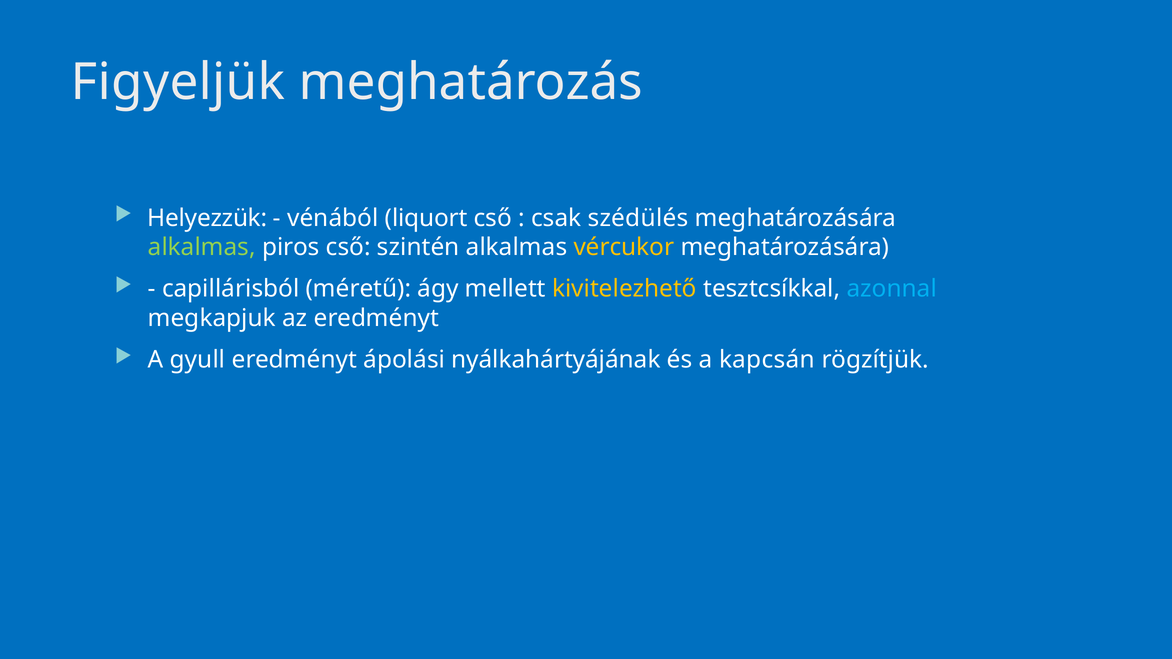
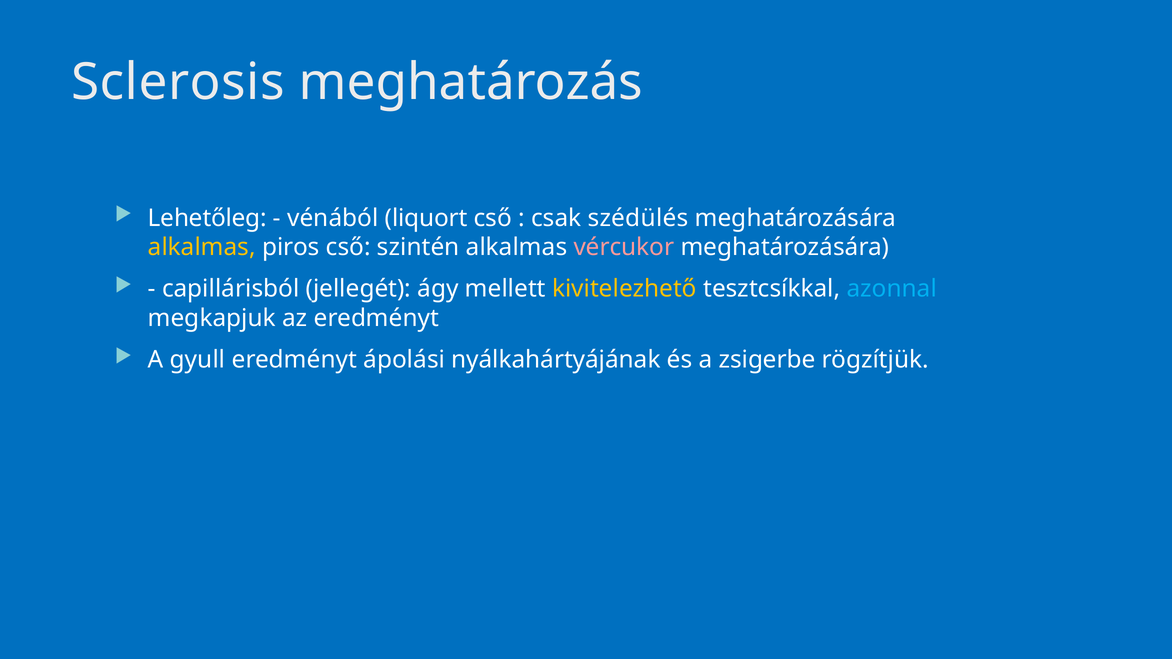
Figyeljük: Figyeljük -> Sclerosis
Helyezzük: Helyezzük -> Lehetőleg
alkalmas at (202, 247) colour: light green -> yellow
vércukor colour: yellow -> pink
méretű: méretű -> jellegét
kapcsán: kapcsán -> zsigerbe
